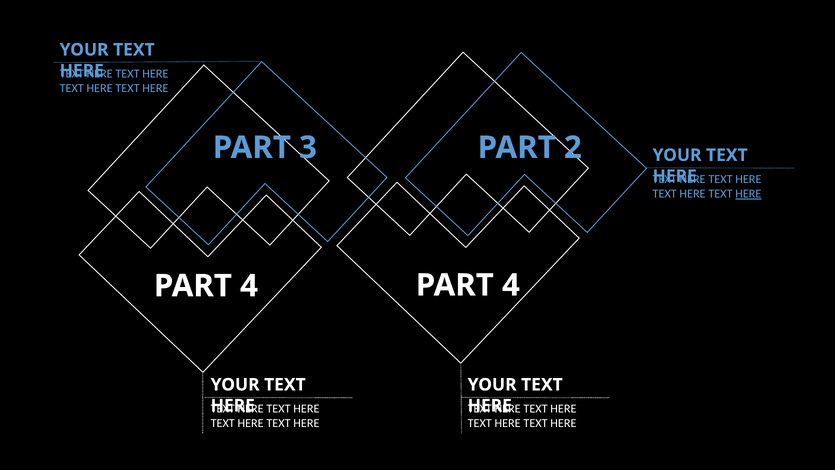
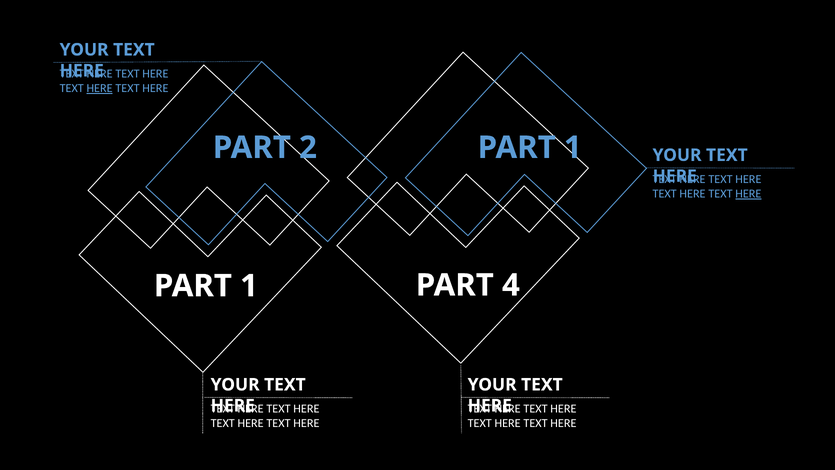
HERE at (100, 88) underline: none -> present
3: 3 -> 2
2 at (573, 148): 2 -> 1
4 at (249, 286): 4 -> 1
